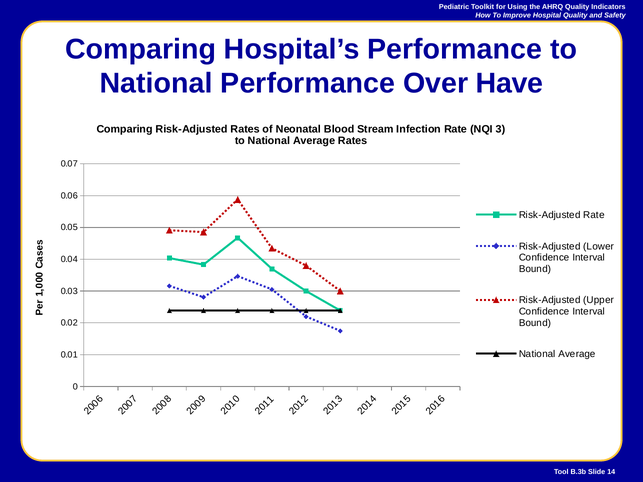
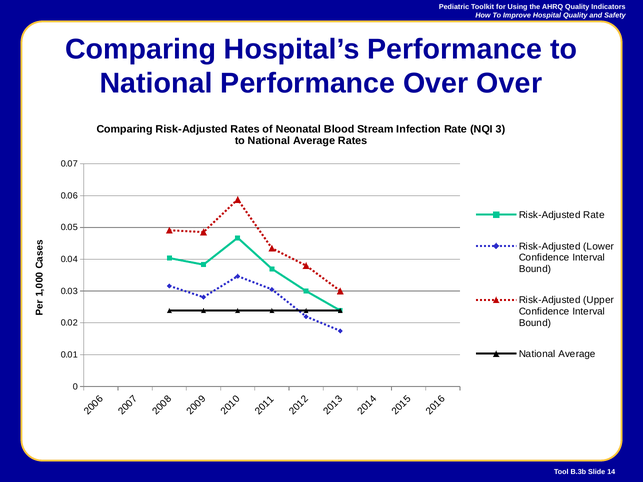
Over Have: Have -> Over
